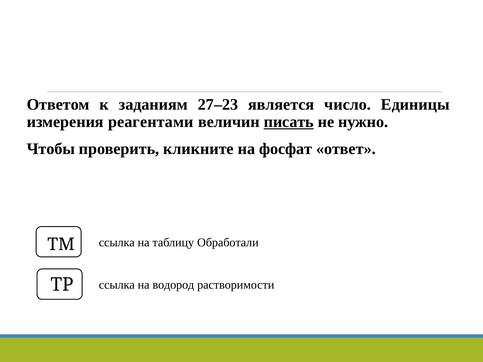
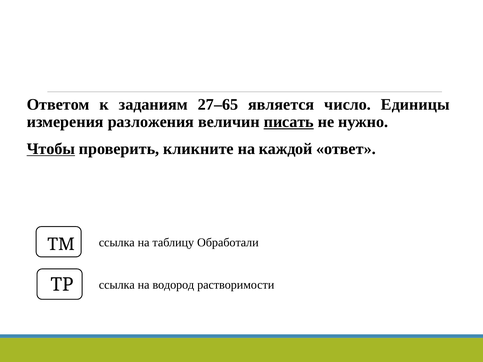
27–23: 27–23 -> 27–65
реагентами: реагентами -> разложения
Чтобы underline: none -> present
фосфат: фосфат -> каждой
